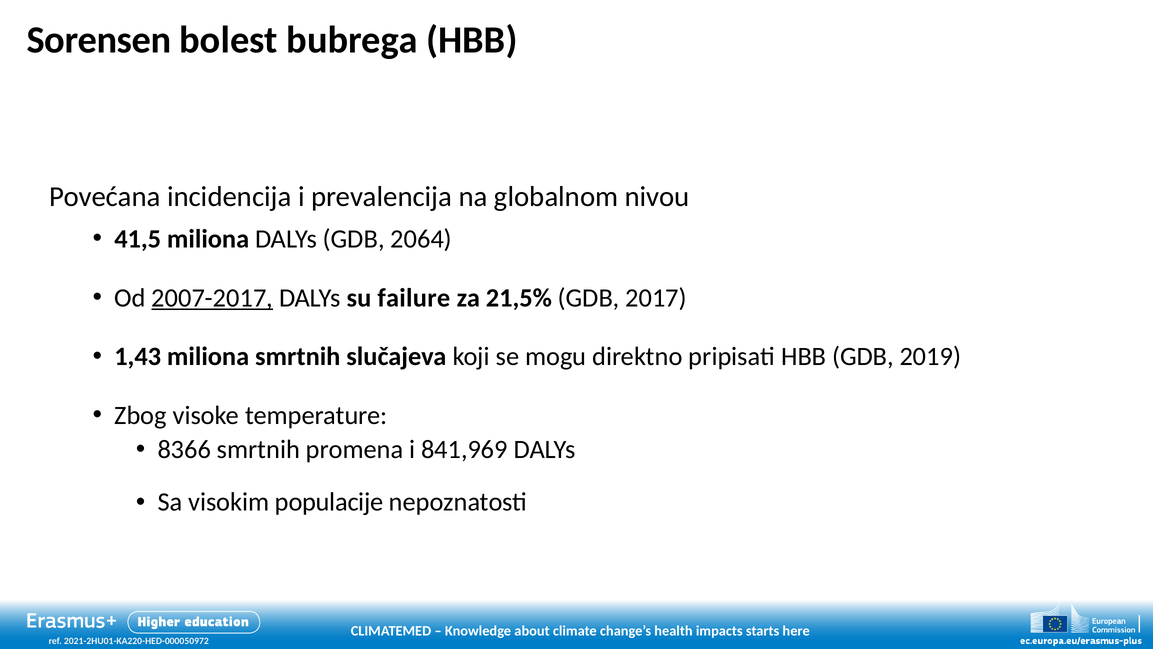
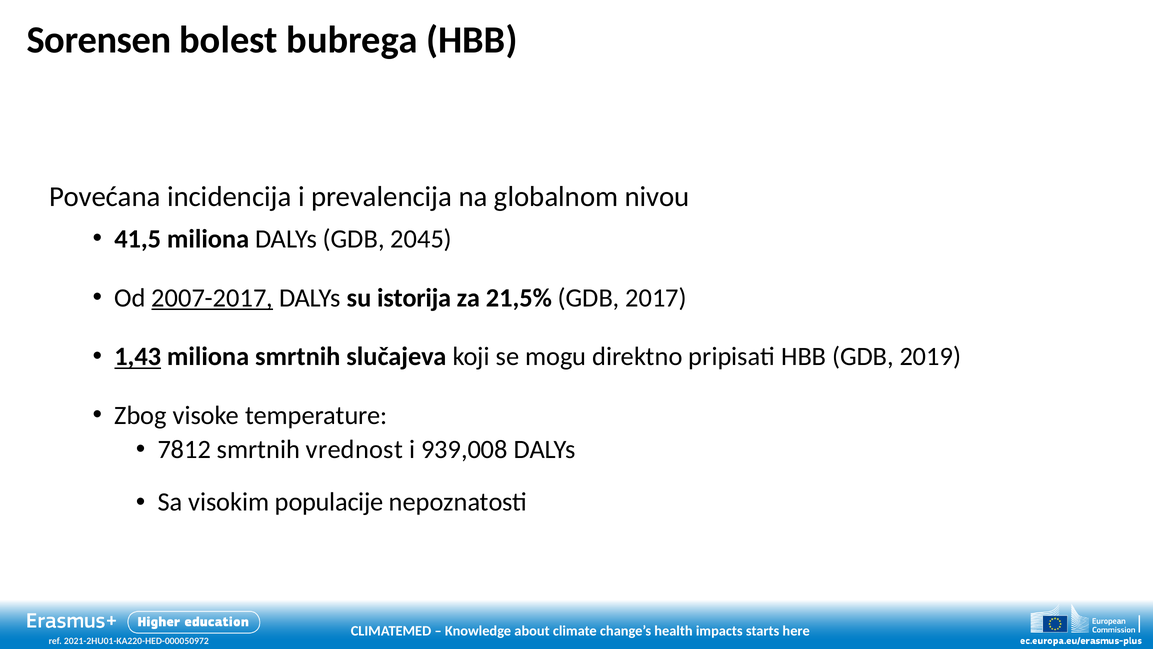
2064: 2064 -> 2045
failure: failure -> istorija
1,43 underline: none -> present
8366: 8366 -> 7812
promena: promena -> vrednost
841,969: 841,969 -> 939,008
